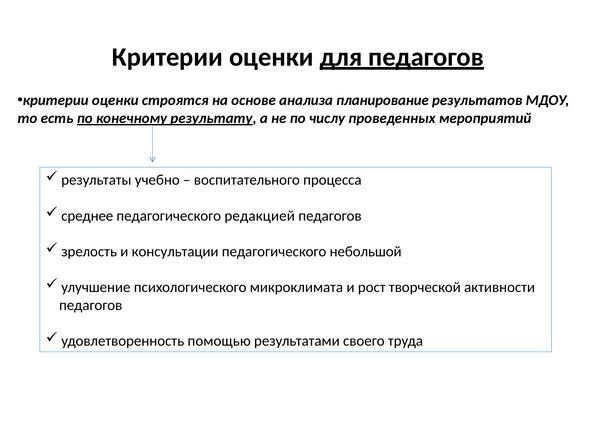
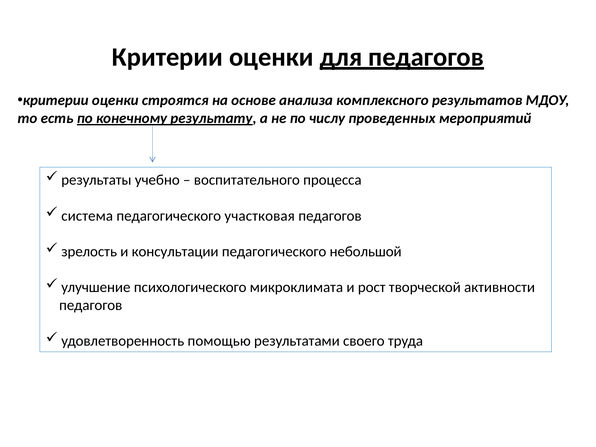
планирование: планирование -> комплексного
среднее: среднее -> система
редакцией: редакцией -> участковая
